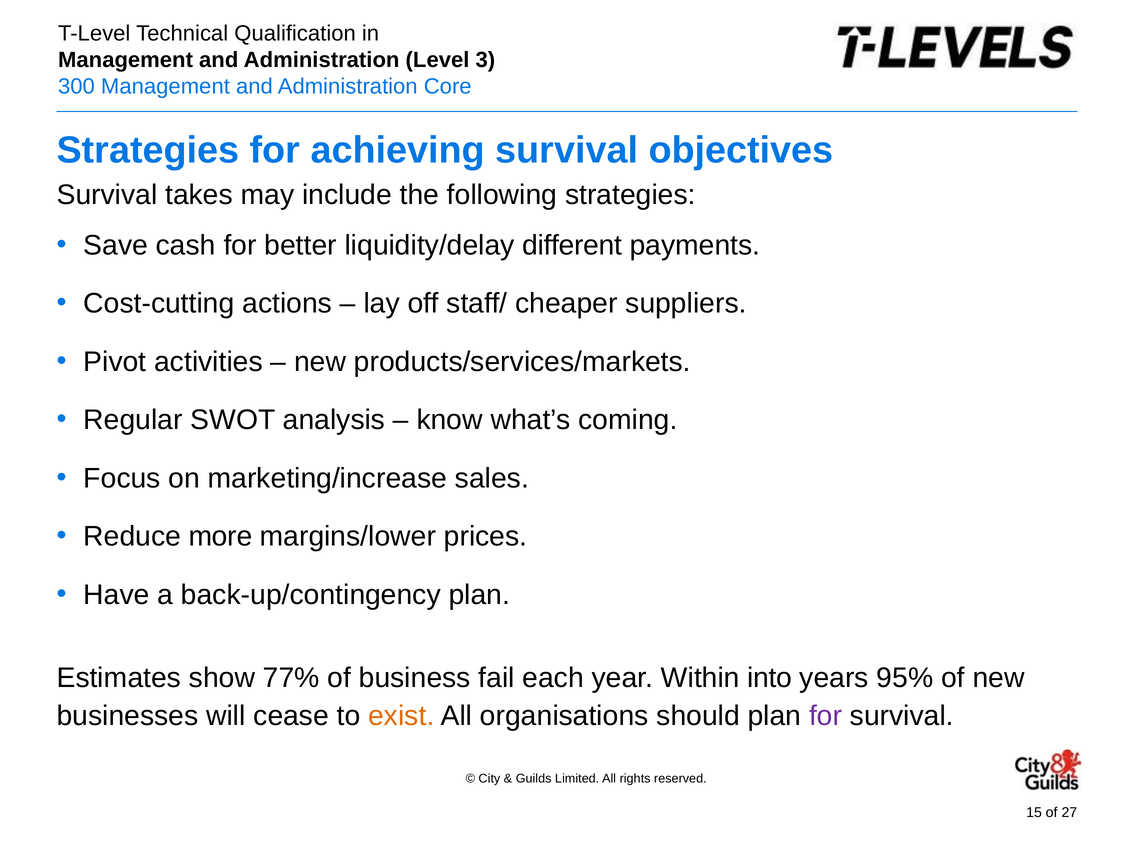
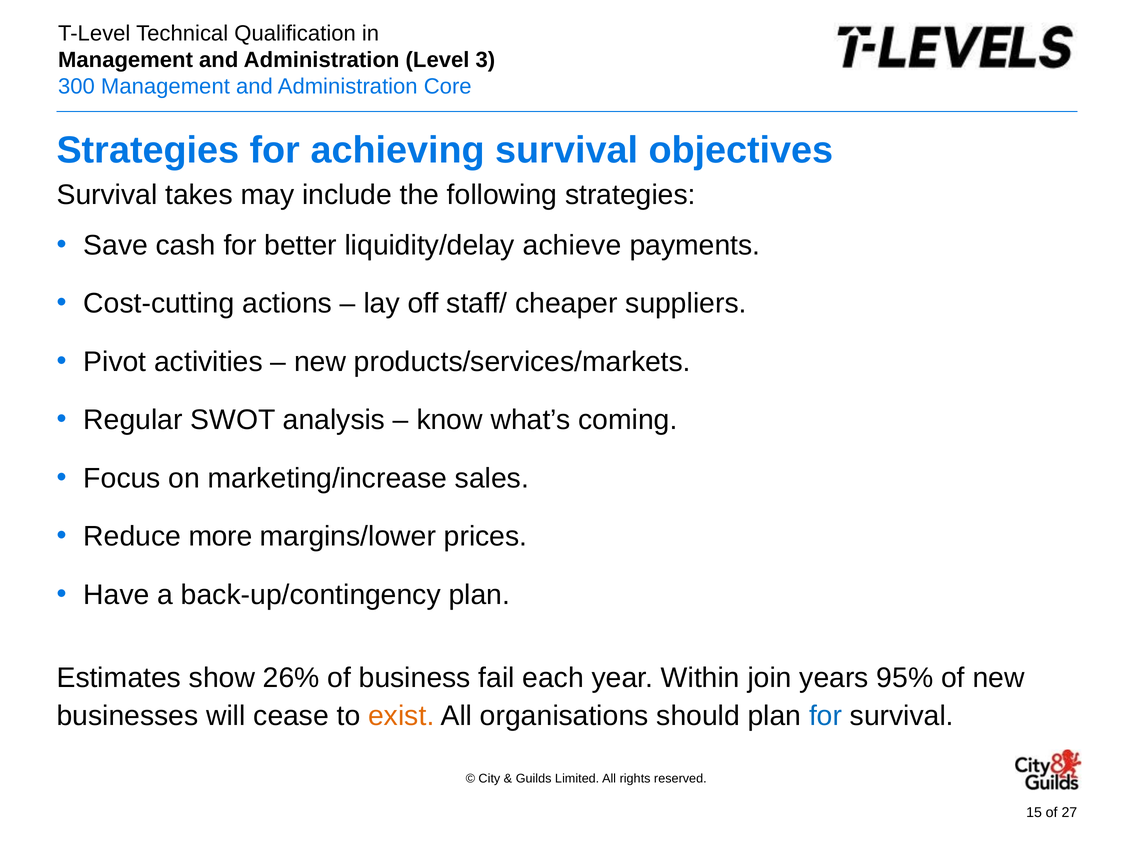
different: different -> achieve
77%: 77% -> 26%
into: into -> join
for at (826, 716) colour: purple -> blue
